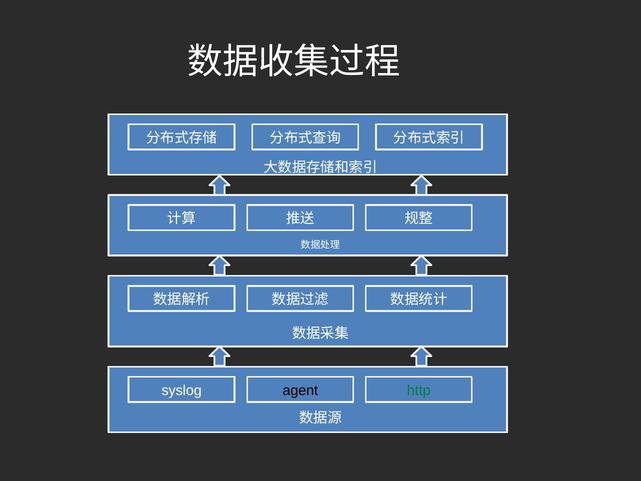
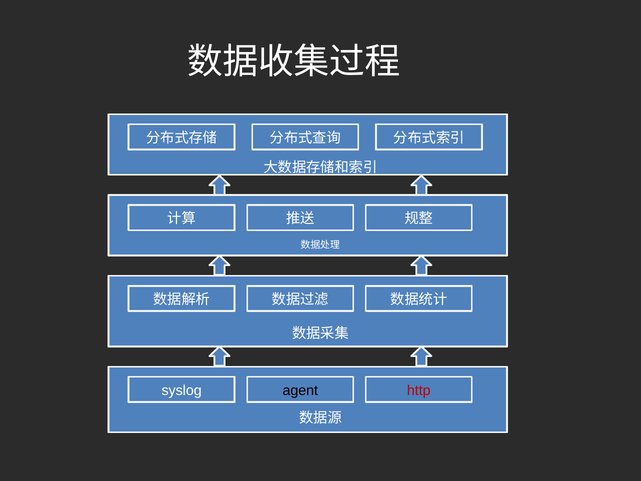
http colour: green -> red
